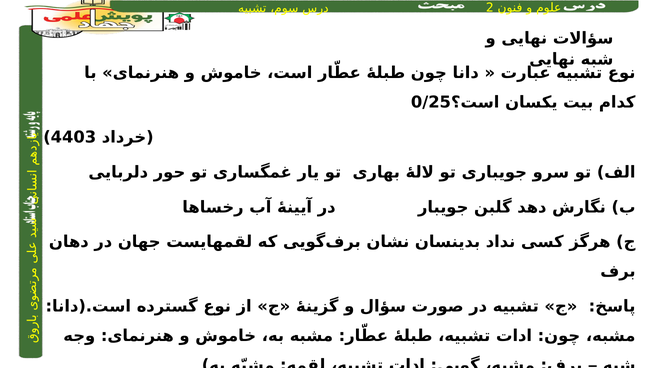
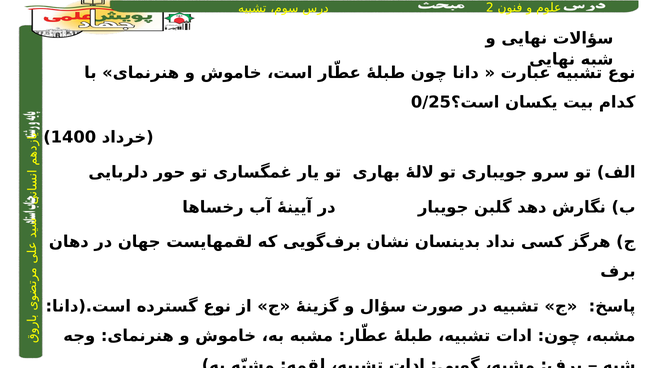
4403: 4403 -> 1400
